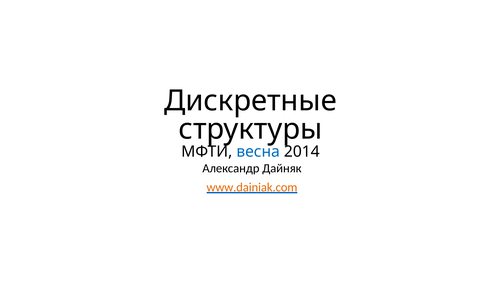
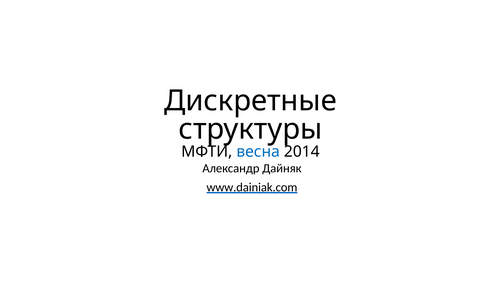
www.dainiak.com colour: orange -> black
